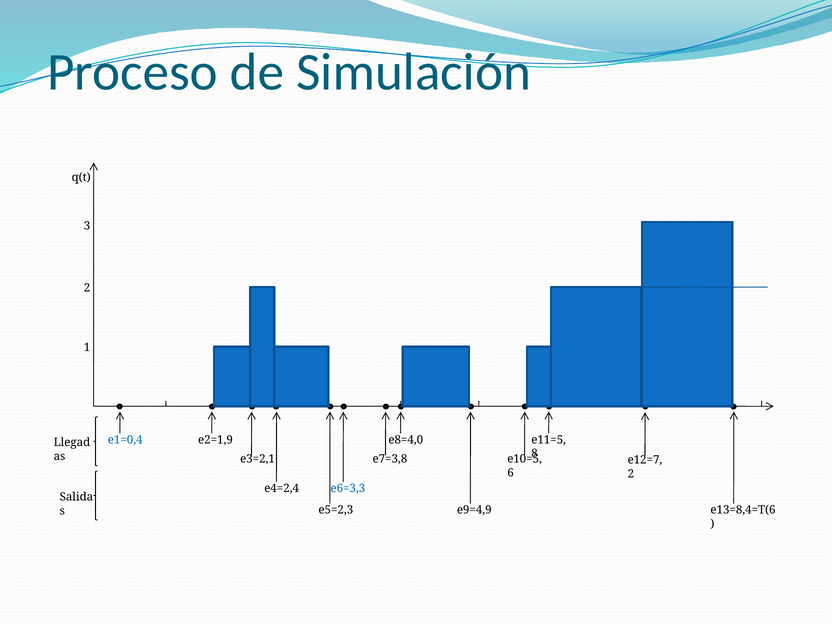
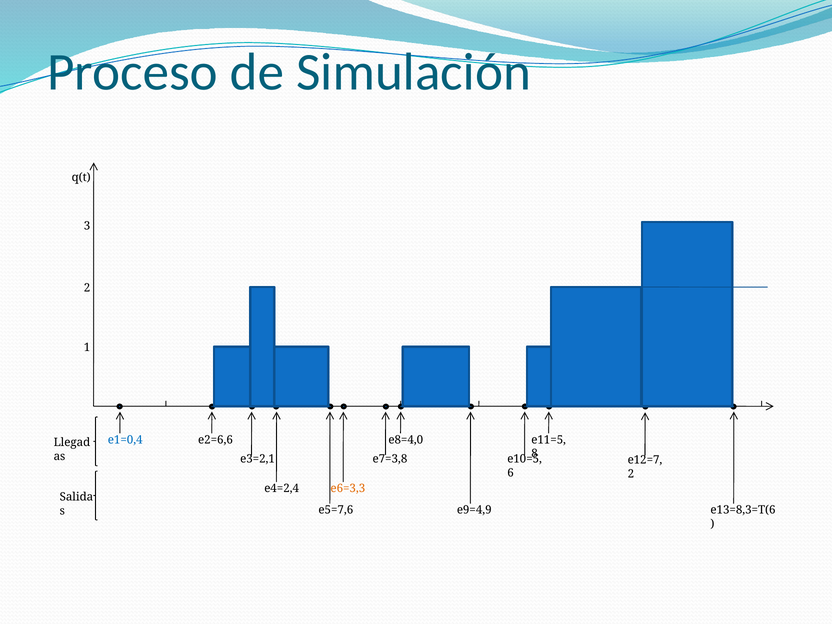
e2=1,9: e2=1,9 -> e2=6,6
e6=3,3 colour: blue -> orange
e5=2,3: e5=2,3 -> e5=7,6
e13=8,4=T(6: e13=8,4=T(6 -> e13=8,3=T(6
